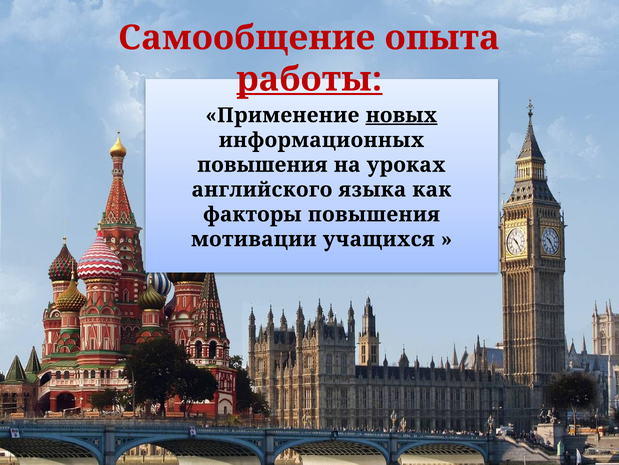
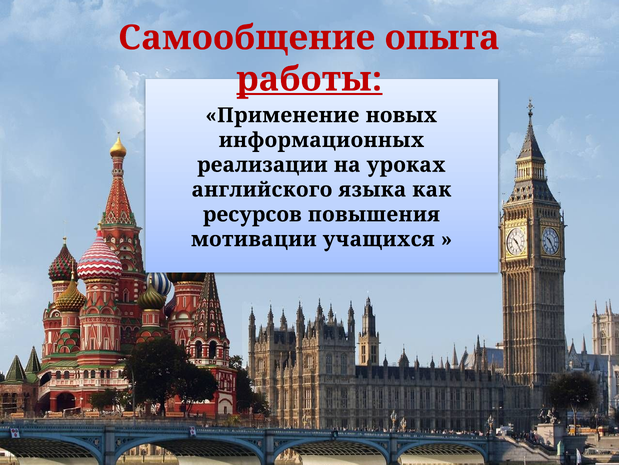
новых underline: present -> none
повышения at (262, 165): повышения -> реализации
факторы: факторы -> ресурсов
